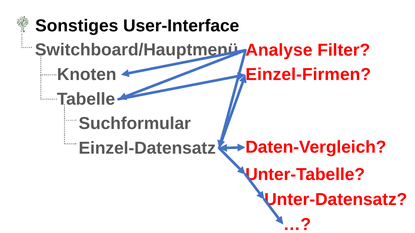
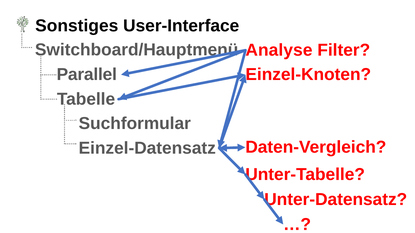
Knoten: Knoten -> Parallel
Einzel-Firmen: Einzel-Firmen -> Einzel-Knoten
